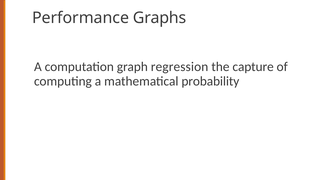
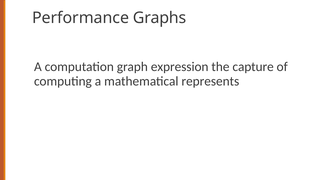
regression: regression -> expression
probability: probability -> represents
